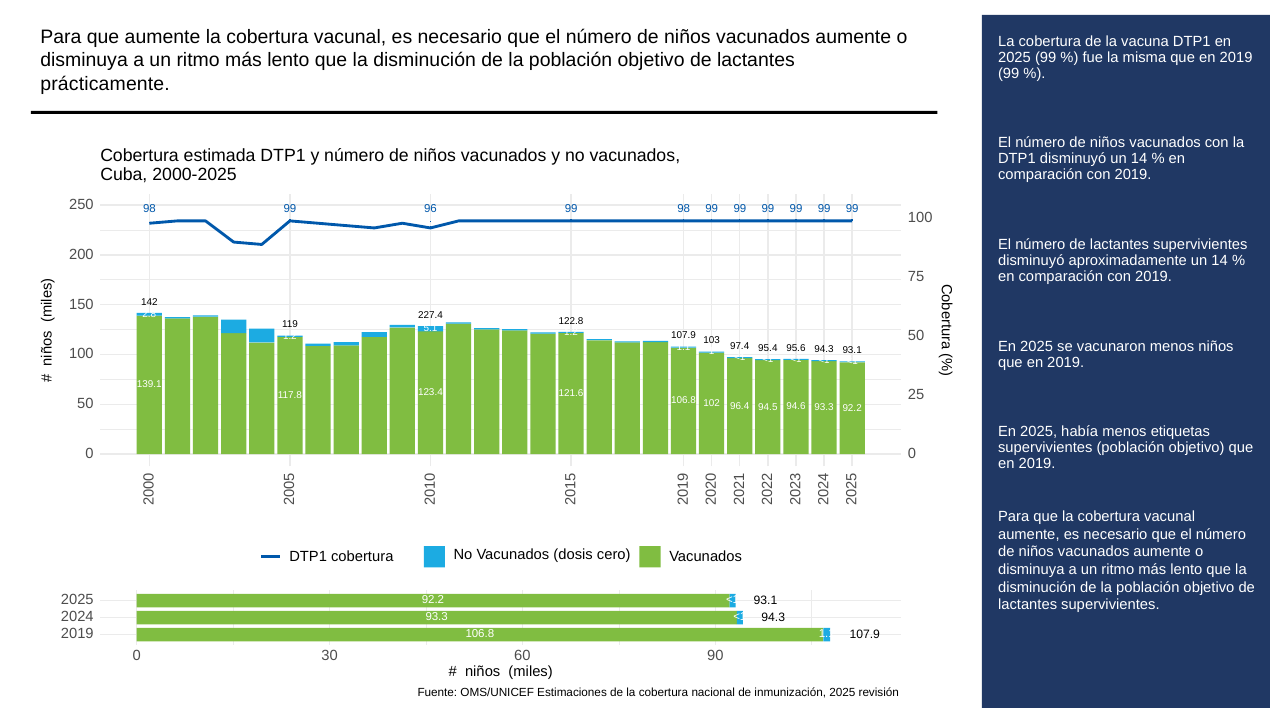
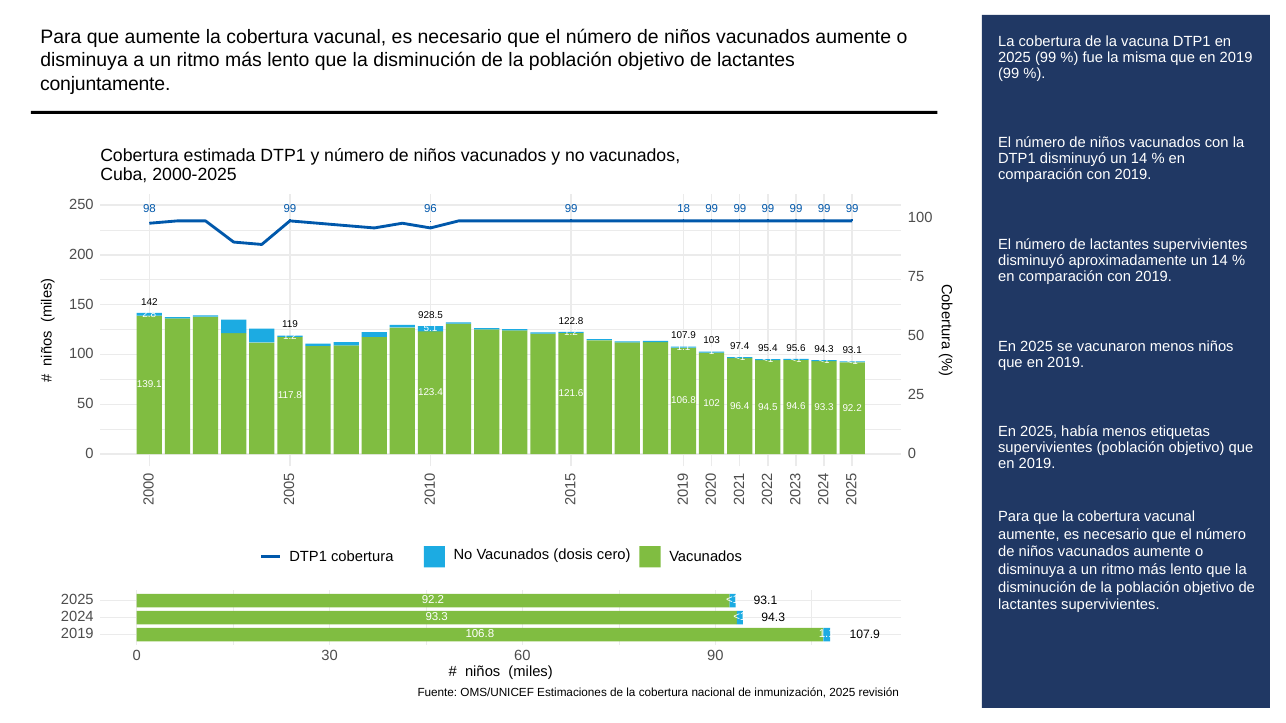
prácticamente: prácticamente -> conjuntamente
99 98: 98 -> 18
227.4: 227.4 -> 928.5
